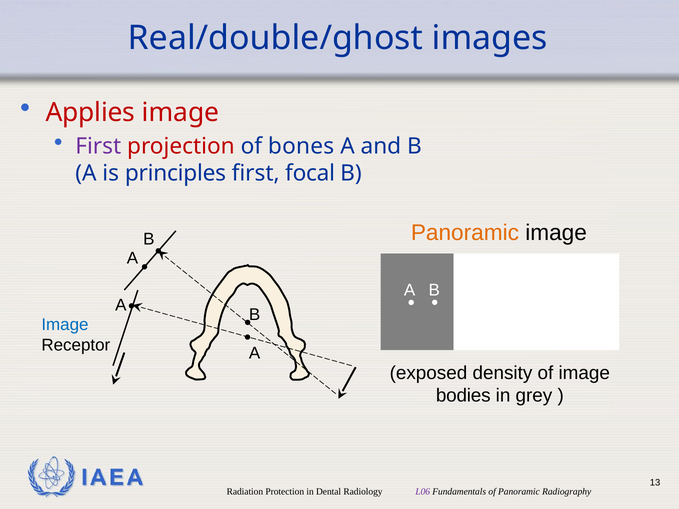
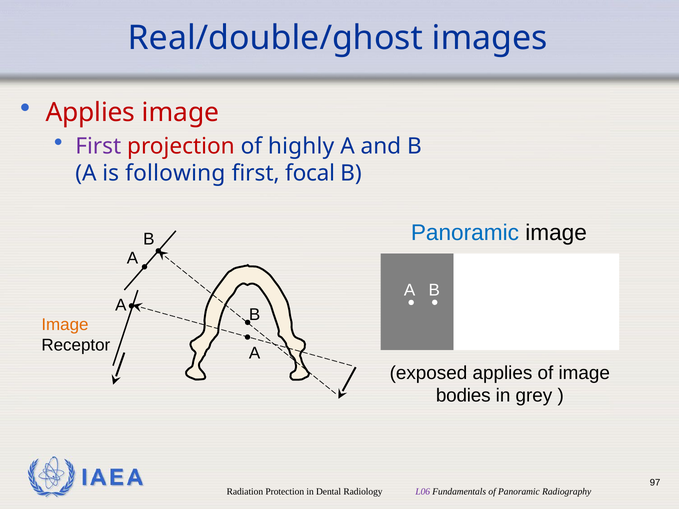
bones: bones -> highly
principles: principles -> following
Panoramic at (465, 233) colour: orange -> blue
Image at (65, 325) colour: blue -> orange
exposed density: density -> applies
13: 13 -> 97
